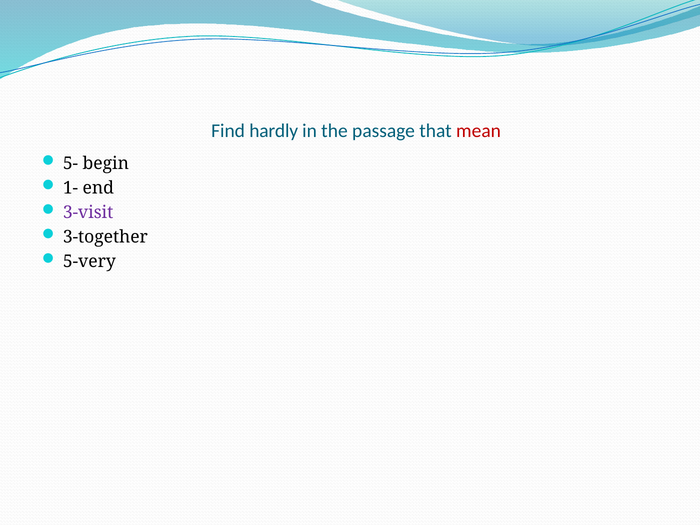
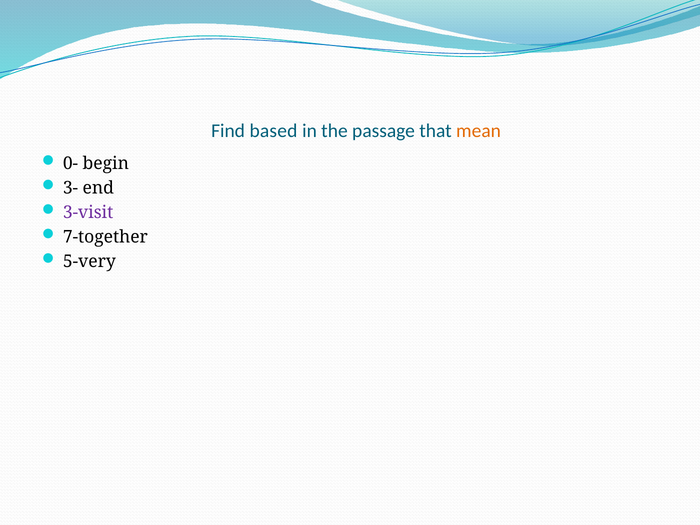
hardly: hardly -> based
mean colour: red -> orange
5-: 5- -> 0-
1-: 1- -> 3-
3-together: 3-together -> 7-together
